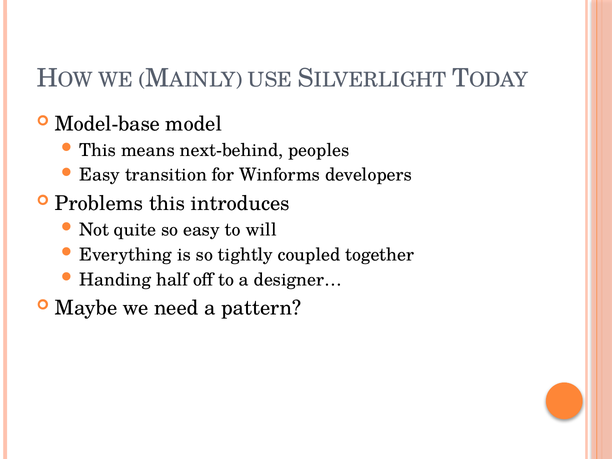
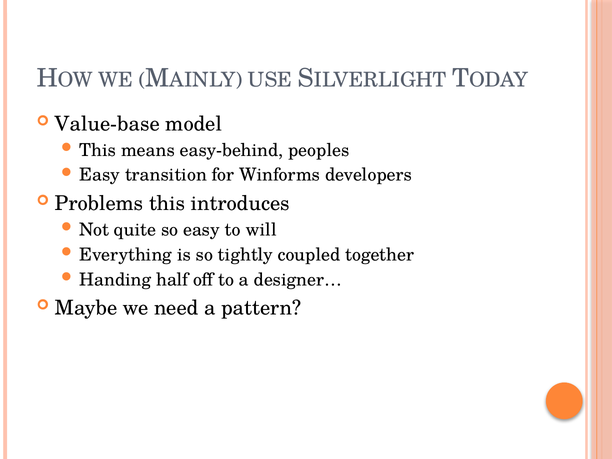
Model-base: Model-base -> Value-base
next-behind: next-behind -> easy-behind
